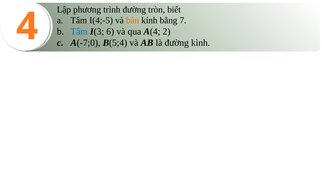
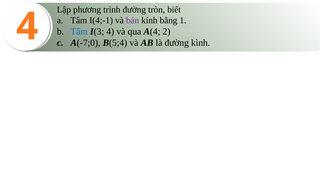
I(4;-5: I(4;-5 -> I(4;-1
bán colour: orange -> purple
7: 7 -> 1
I(3 6: 6 -> 4
